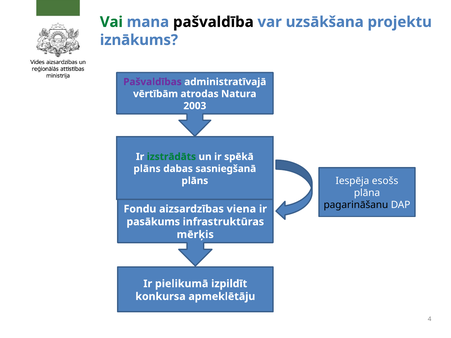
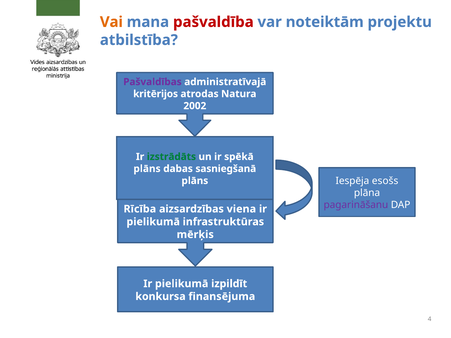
Vai colour: green -> orange
pašvaldība colour: black -> red
uzsākšana: uzsākšana -> noteiktām
iznākums: iznākums -> atbilstība
vērtībām: vērtībām -> kritērijos
2003: 2003 -> 2002
pagarināšanu colour: black -> purple
Fondu: Fondu -> Rīcība
pasākums at (153, 222): pasākums -> pielikumā
apmeklētāju: apmeklētāju -> finansējuma
